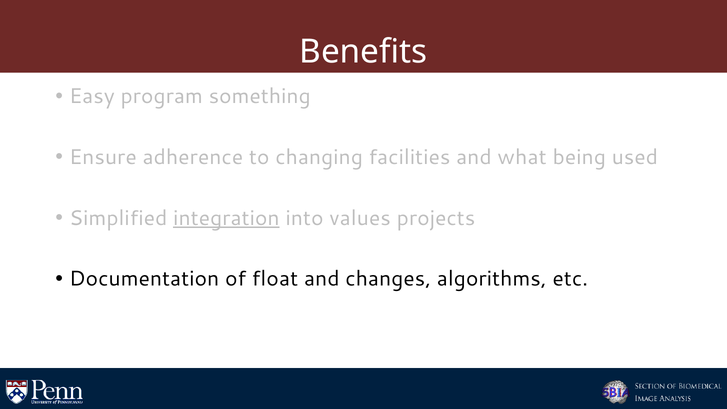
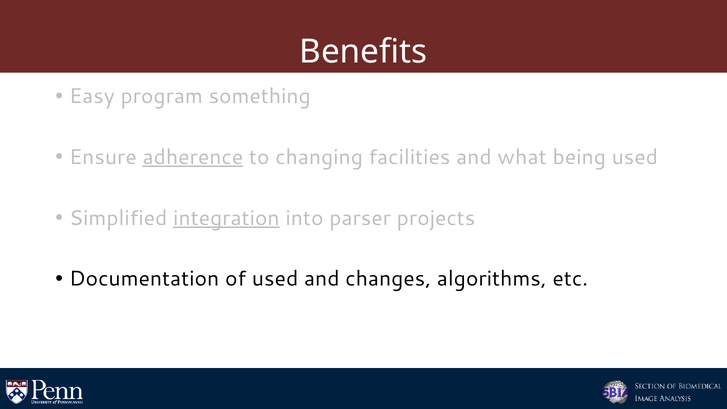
adherence underline: none -> present
values: values -> parser
of float: float -> used
